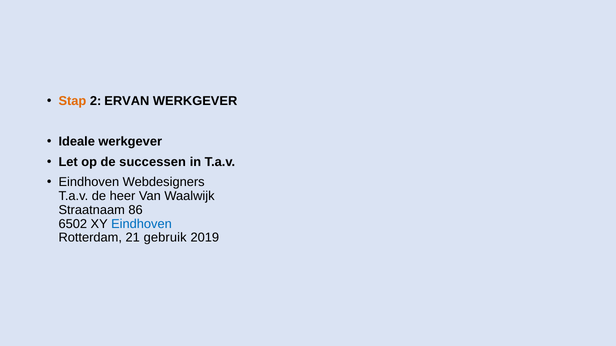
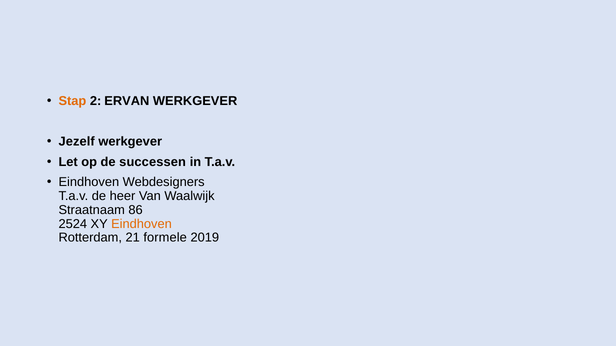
Ideale: Ideale -> Jezelf
6502: 6502 -> 2524
Eindhoven at (141, 224) colour: blue -> orange
gebruik: gebruik -> formele
